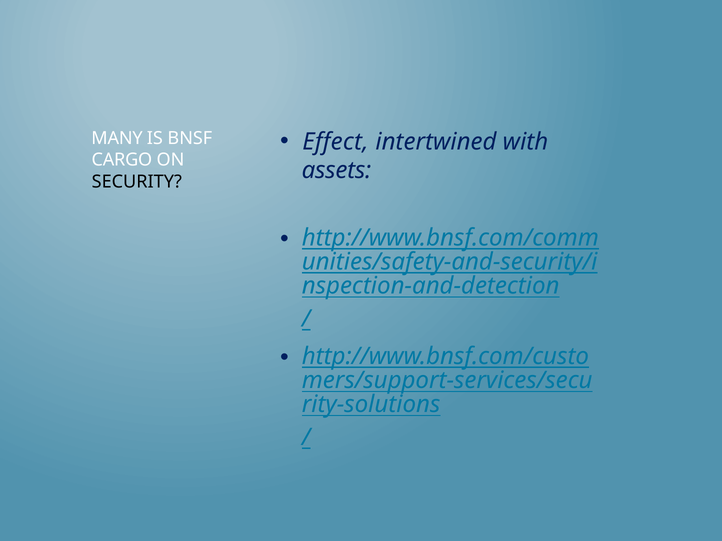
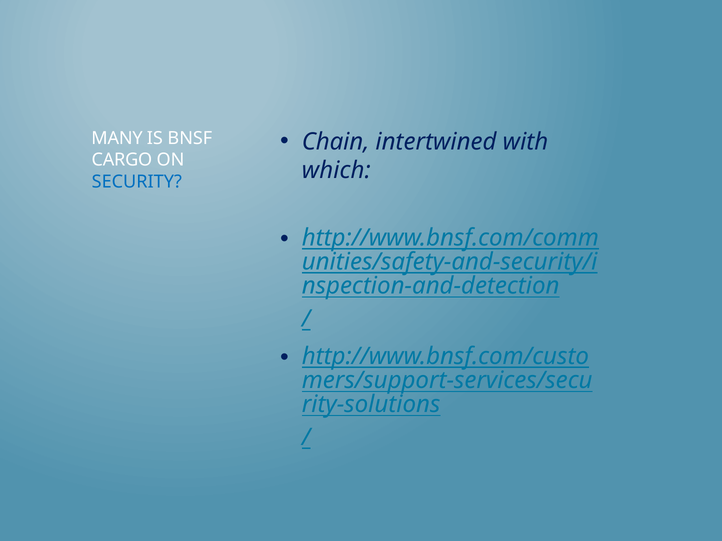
Effect: Effect -> Chain
assets: assets -> which
SECURITY colour: black -> blue
